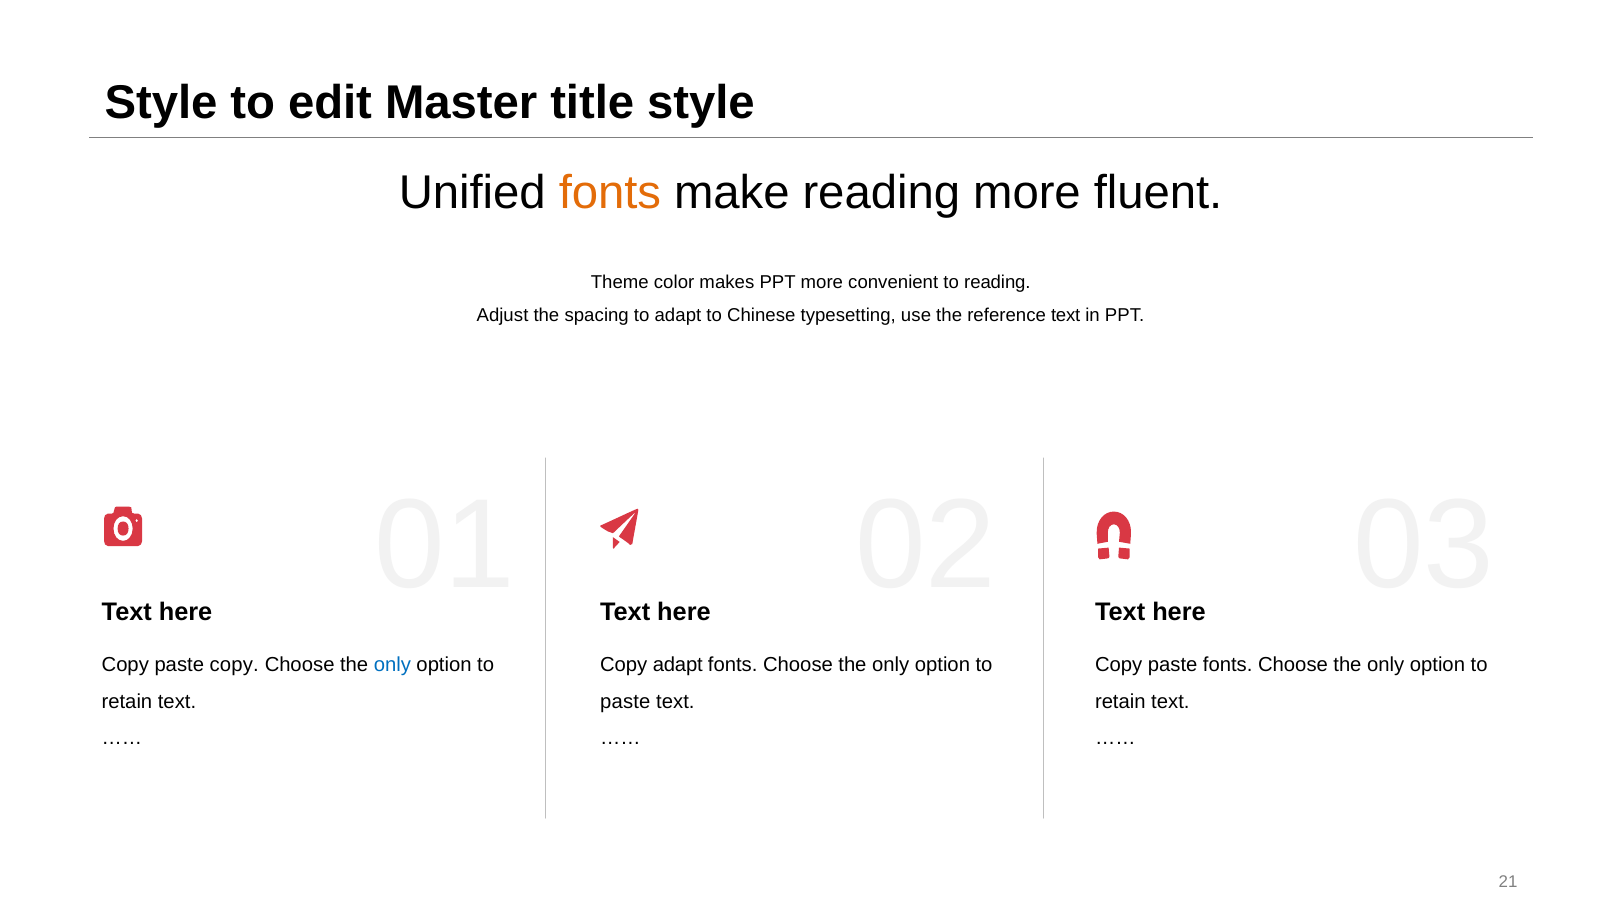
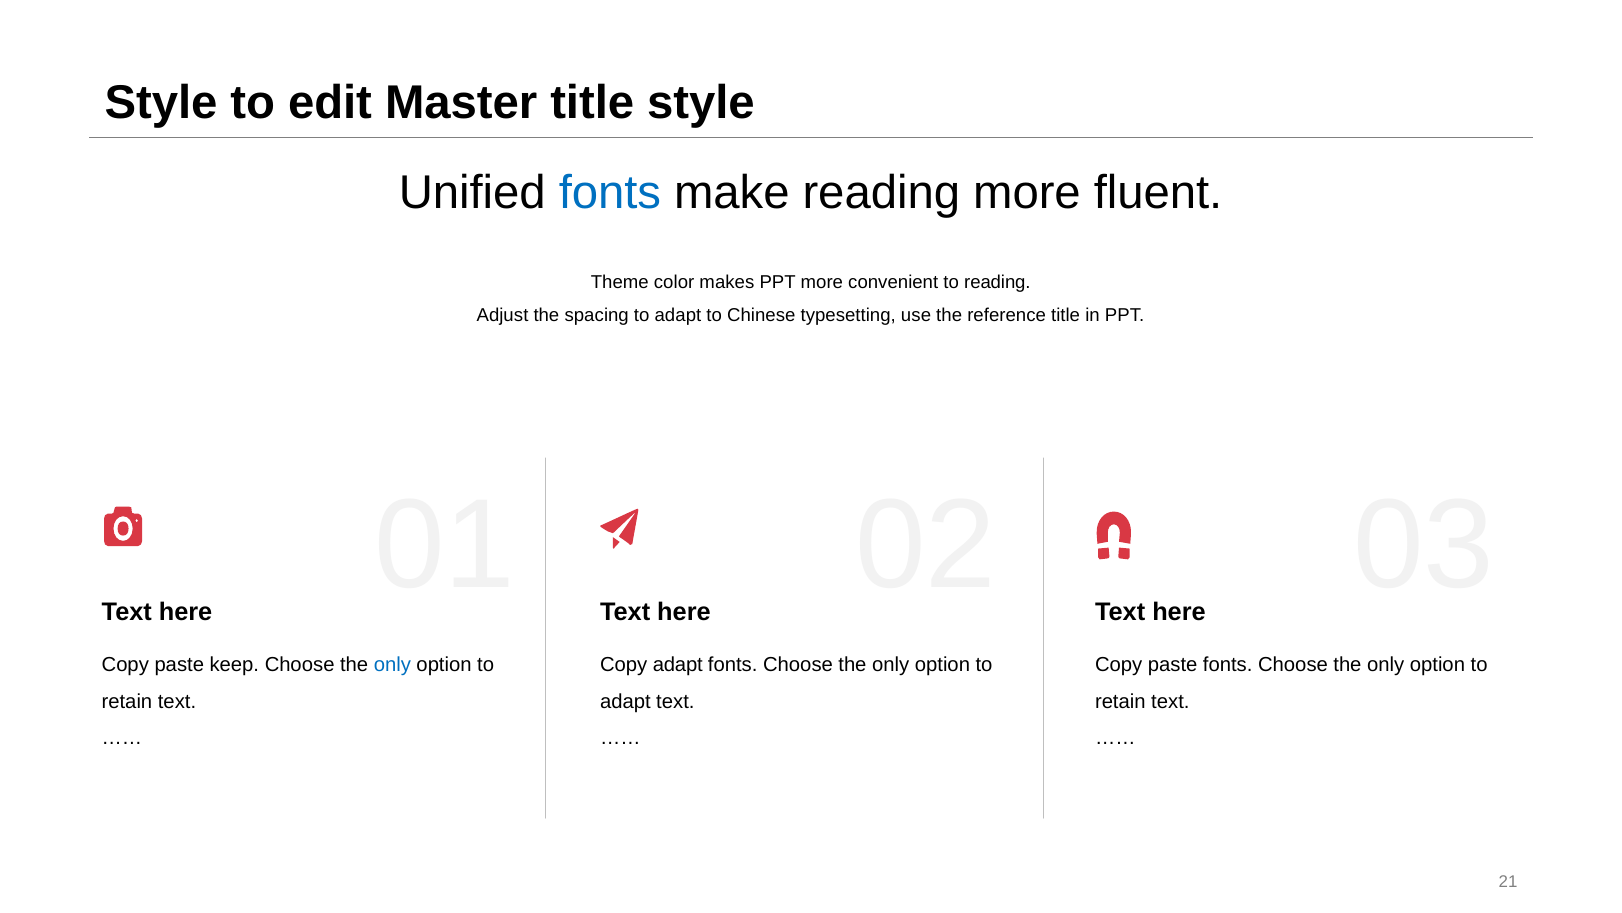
fonts at (610, 192) colour: orange -> blue
reference text: text -> title
paste copy: copy -> keep
paste at (625, 701): paste -> adapt
